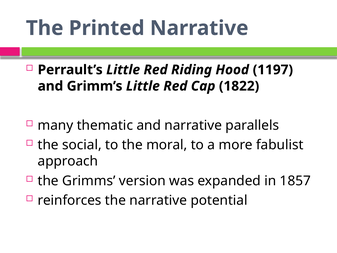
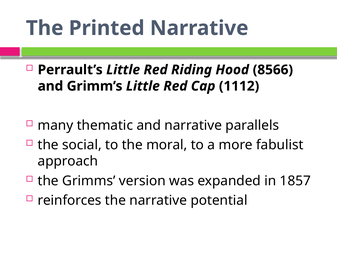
1197: 1197 -> 8566
1822: 1822 -> 1112
